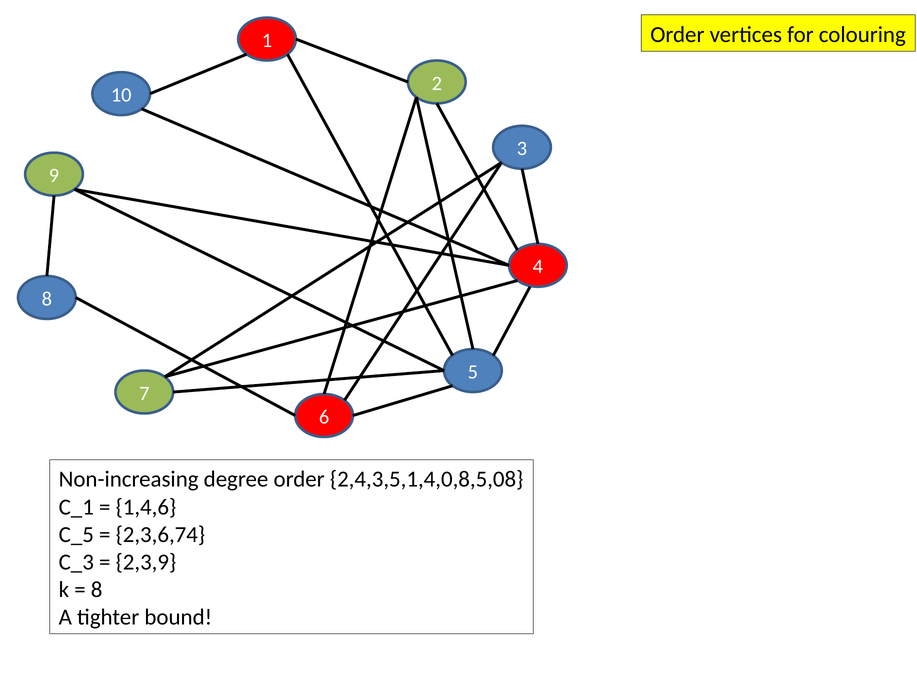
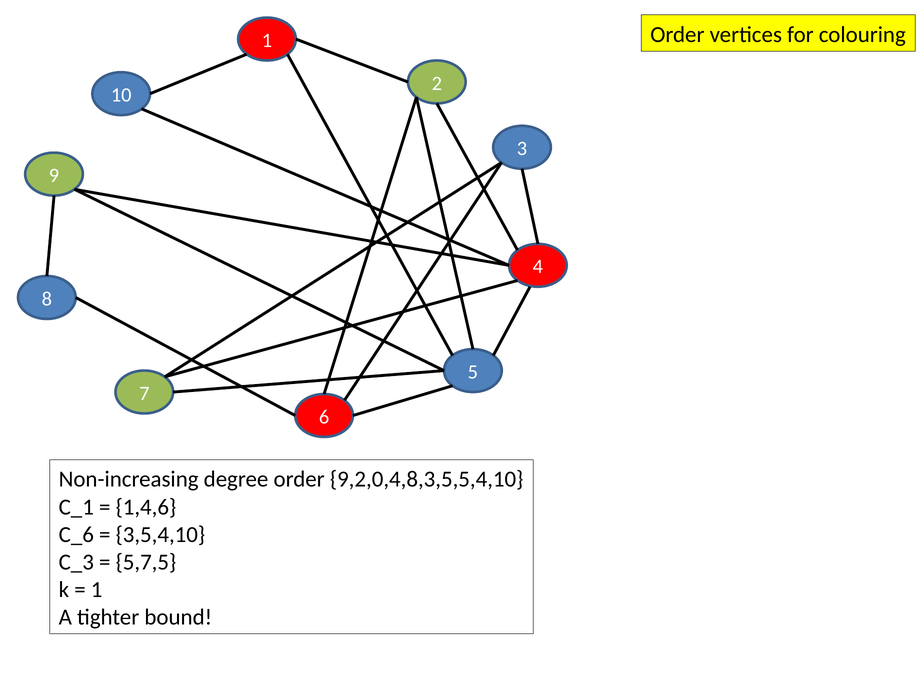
2,4,3,5,1,4,0,8,5,08: 2,4,3,5,1,4,0,8,5,08 -> 9,2,0,4,8,3,5,5,4,10
C_5: C_5 -> C_6
2,3,6,74: 2,3,6,74 -> 3,5,4,10
2,3,9: 2,3,9 -> 5,7,5
8 at (97, 589): 8 -> 1
